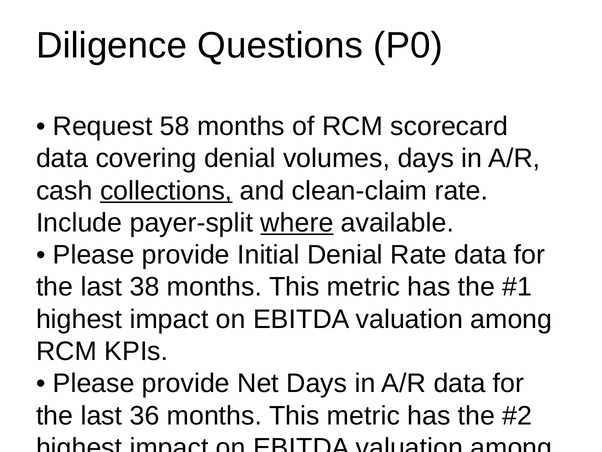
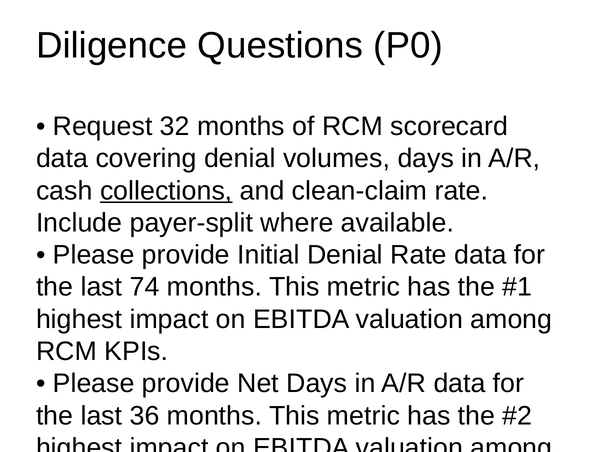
58: 58 -> 32
where underline: present -> none
38: 38 -> 74
